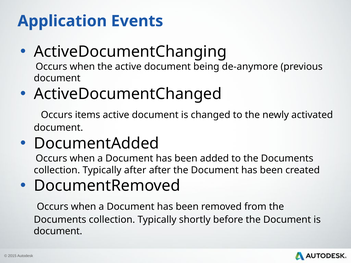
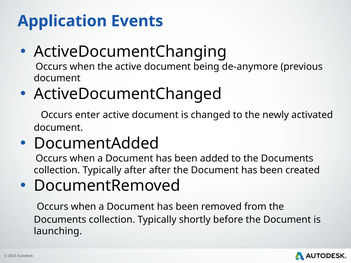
items: items -> enter
document at (58, 231): document -> launching
